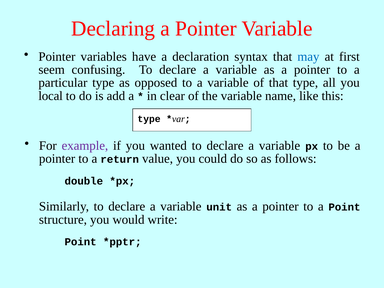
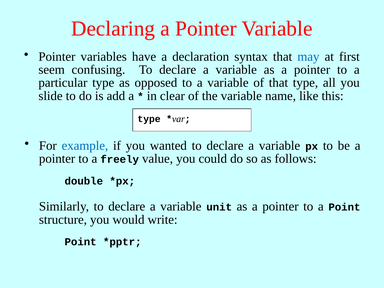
local: local -> slide
example colour: purple -> blue
return: return -> freely
